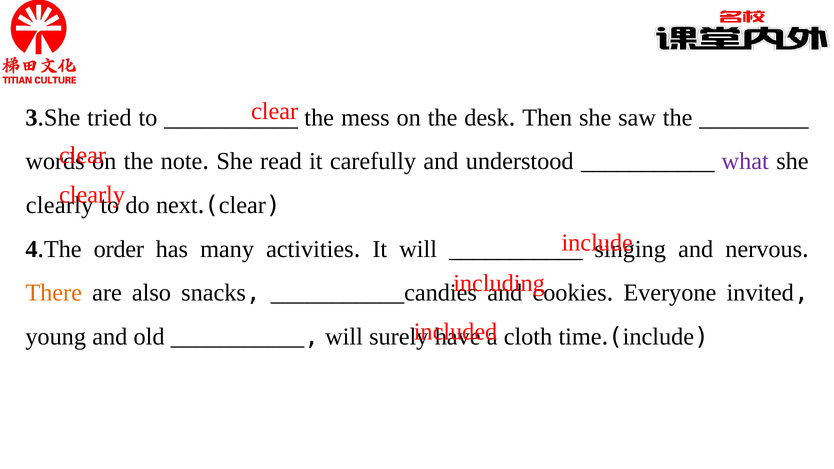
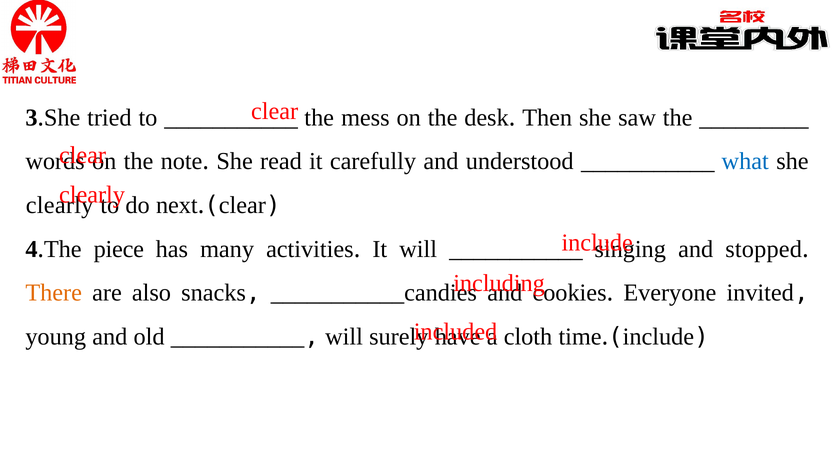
what colour: purple -> blue
order: order -> piece
nervous: nervous -> stopped
